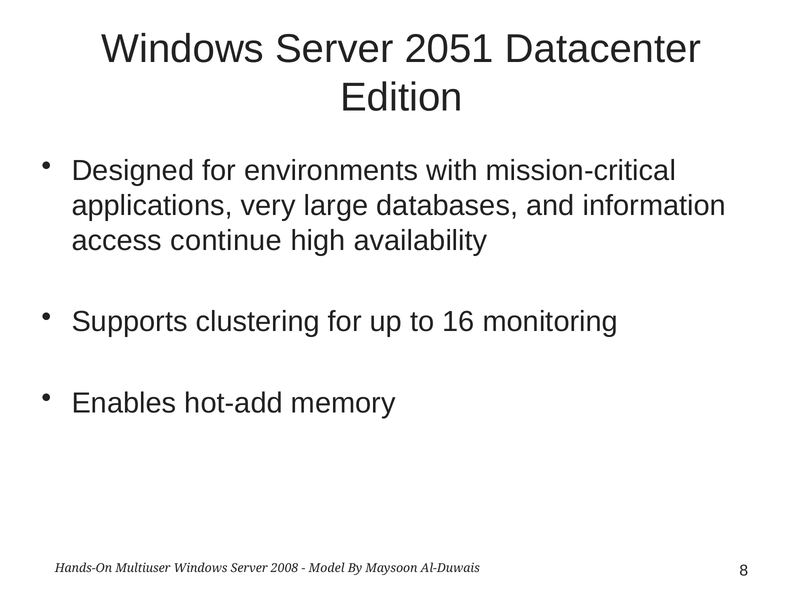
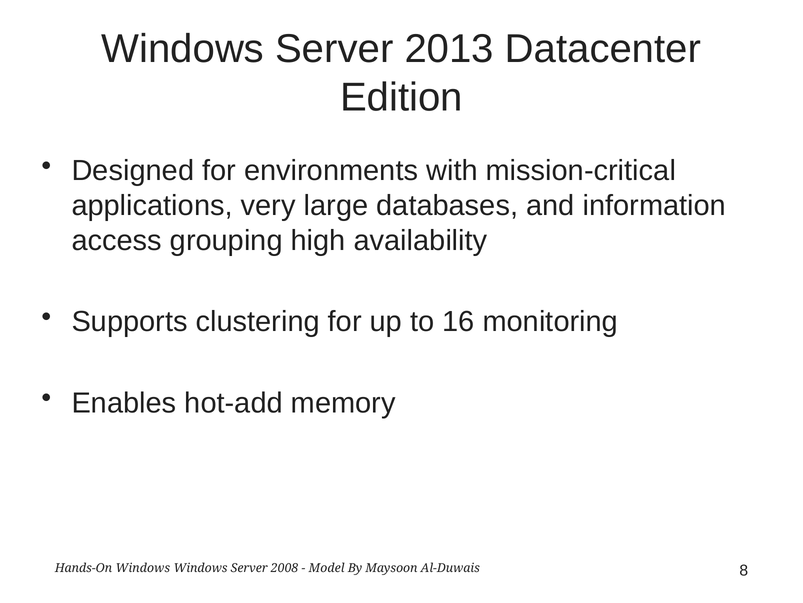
2051: 2051 -> 2013
continue: continue -> grouping
Hands-On Multiuser: Multiuser -> Windows
